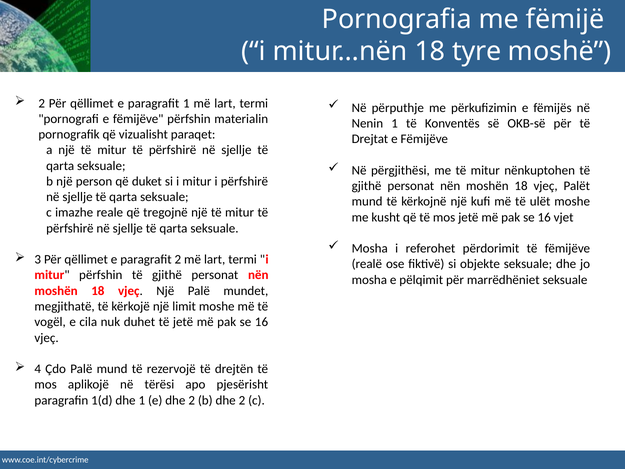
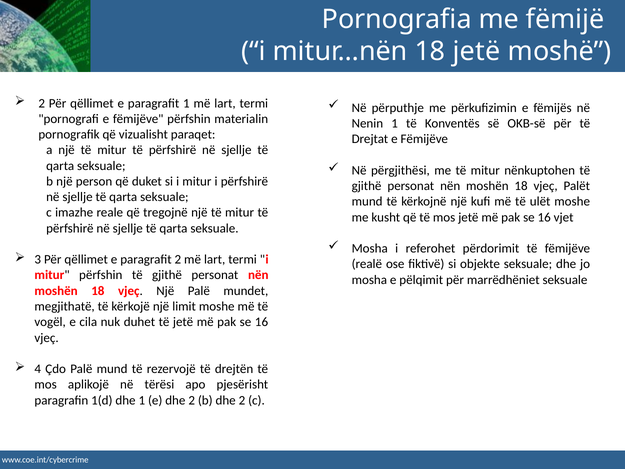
18 tyre: tyre -> jetë
